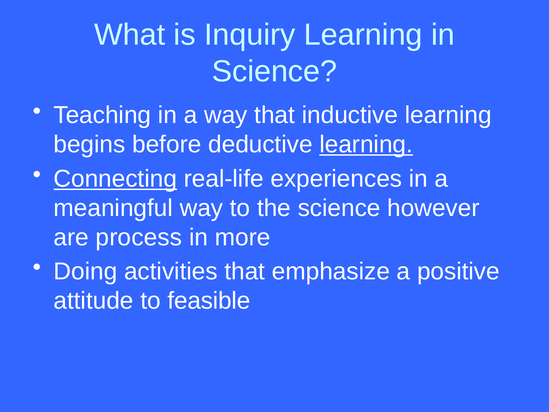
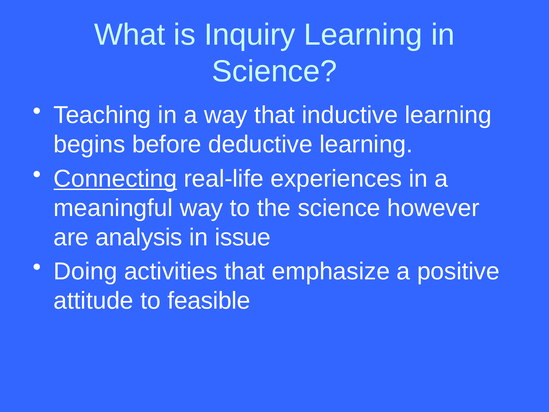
learning at (366, 144) underline: present -> none
process: process -> analysis
more: more -> issue
